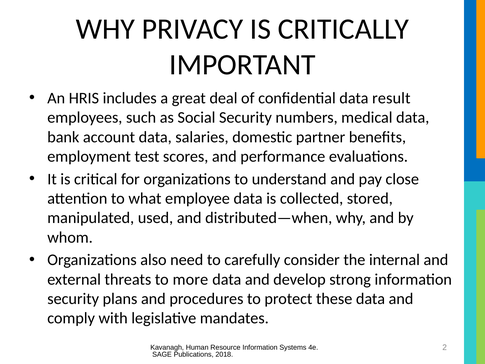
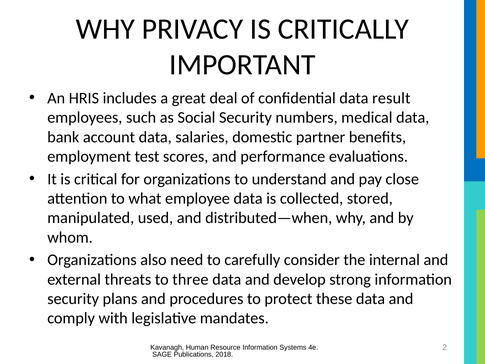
more: more -> three
